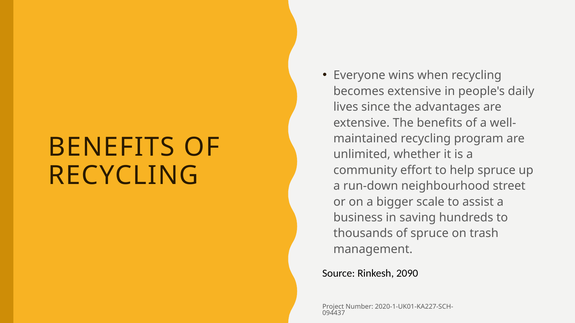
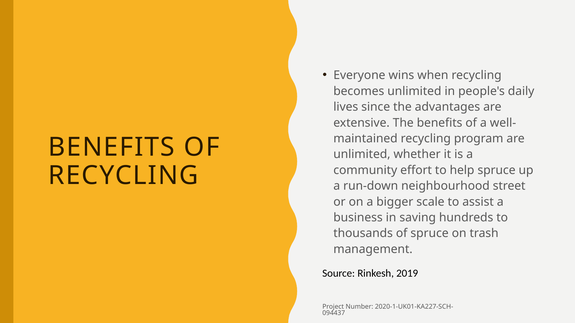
becomes extensive: extensive -> unlimited
2090: 2090 -> 2019
